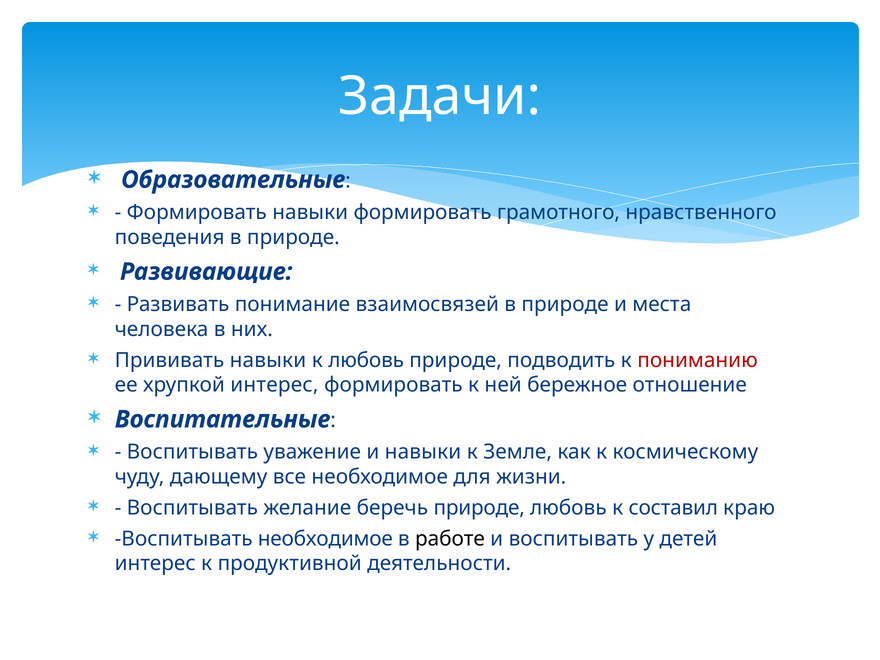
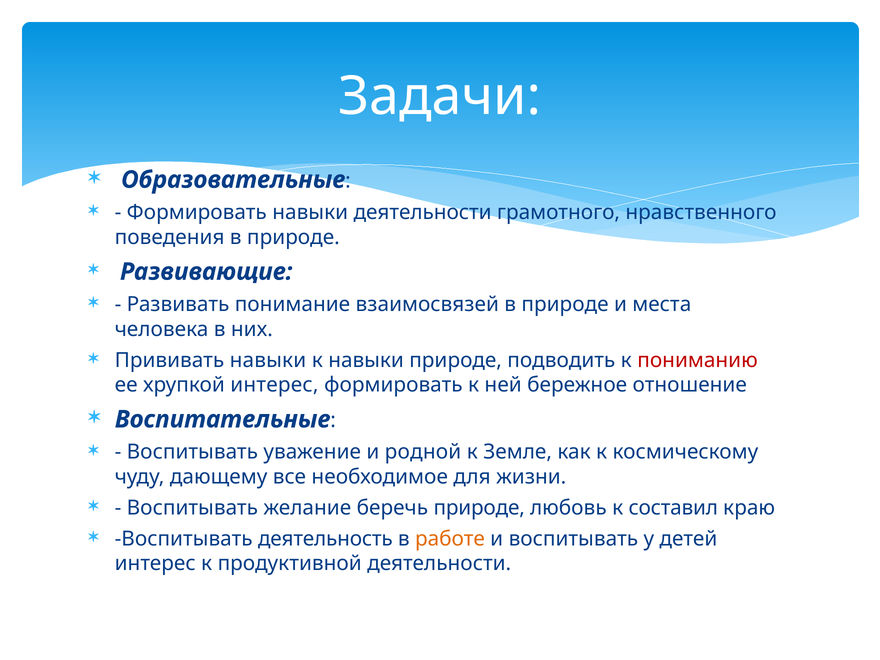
навыки формировать: формировать -> деятельности
к любовь: любовь -> навыки
и навыки: навыки -> родной
Воспитывать необходимое: необходимое -> деятельность
работе colour: black -> orange
